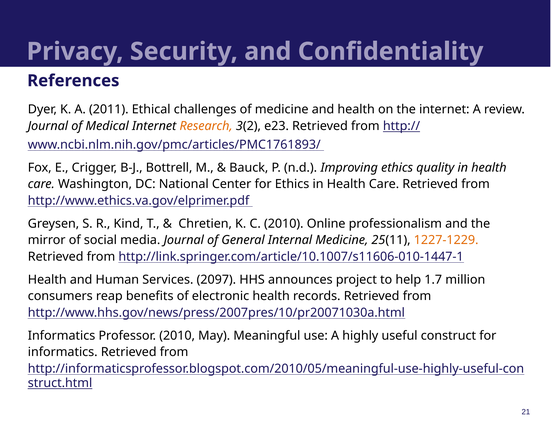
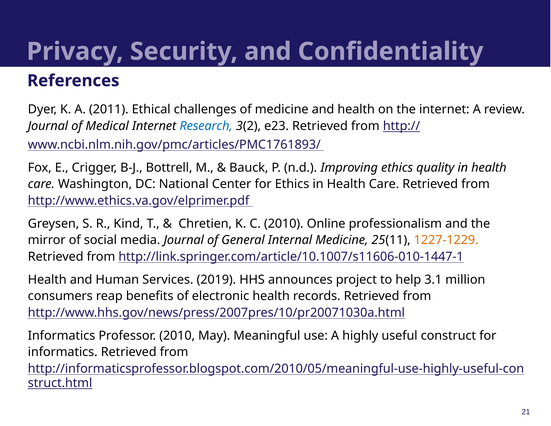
Research colour: orange -> blue
2097: 2097 -> 2019
1.7: 1.7 -> 3.1
